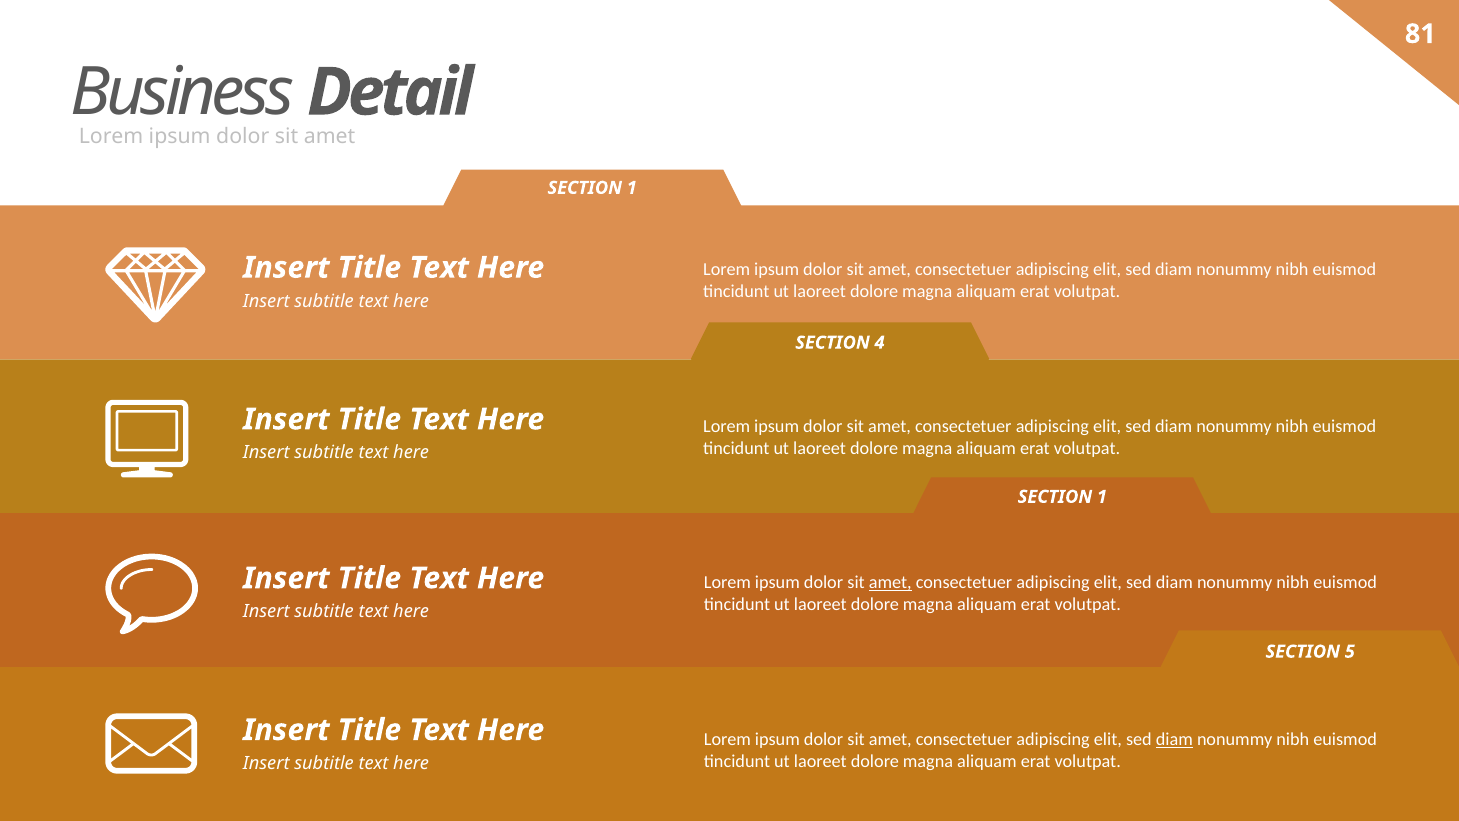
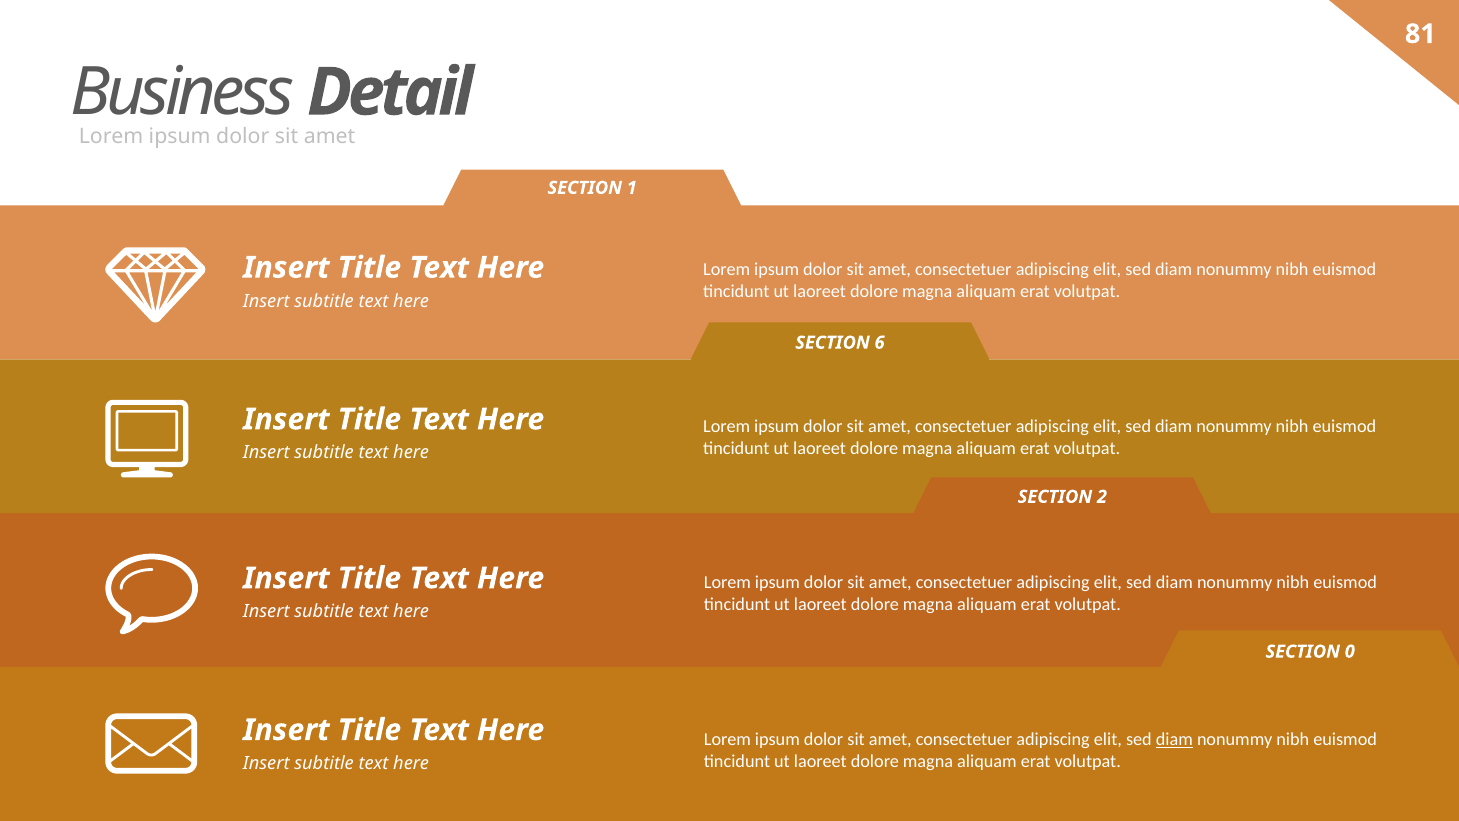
4: 4 -> 6
1 at (1102, 497): 1 -> 2
amet at (890, 582) underline: present -> none
5: 5 -> 0
